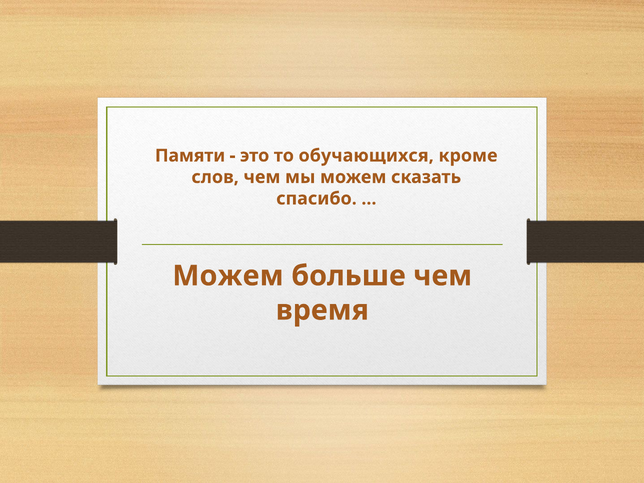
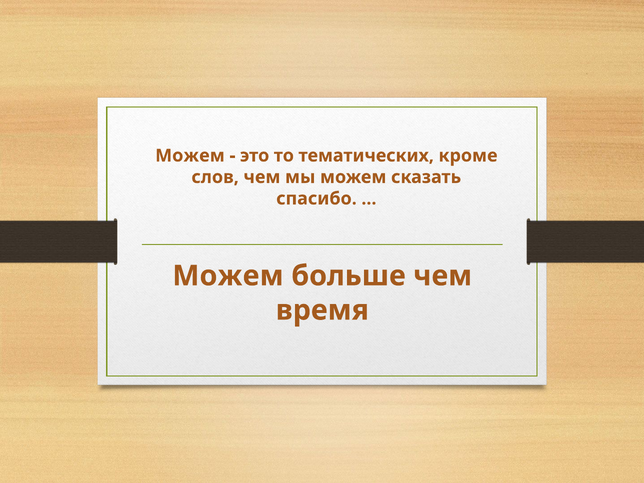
Памяти at (190, 156): Памяти -> Можем
обучающихся: обучающихся -> тематических
